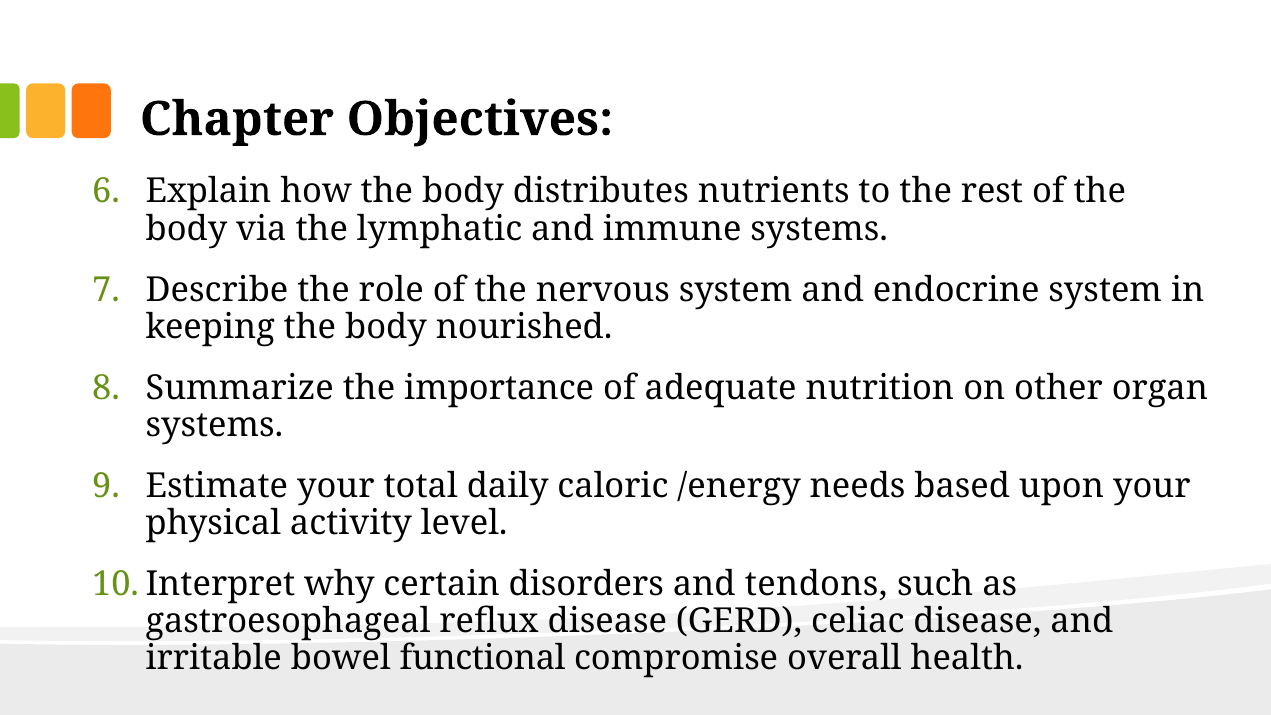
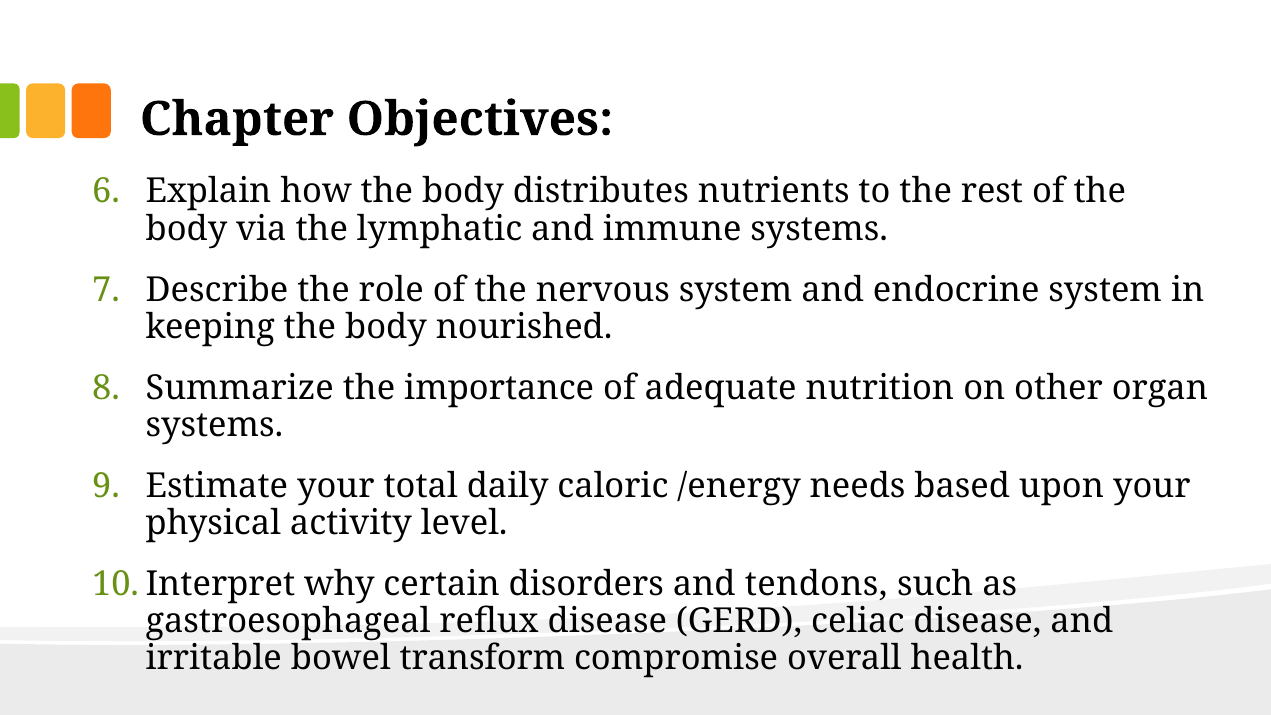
functional: functional -> transform
